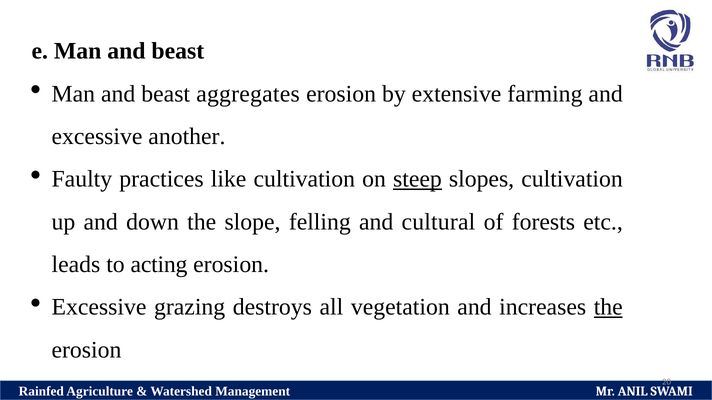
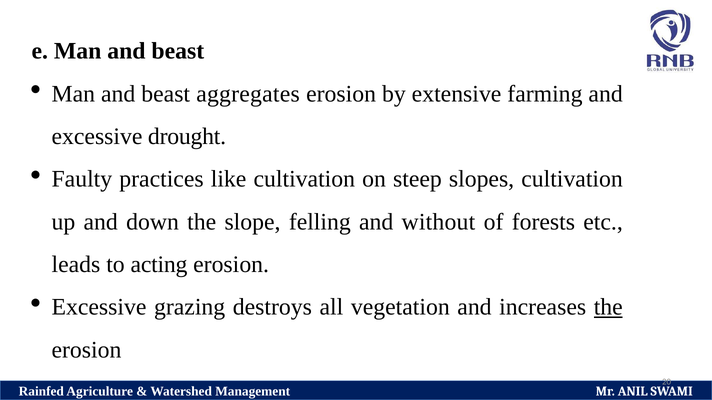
another: another -> drought
steep underline: present -> none
cultural: cultural -> without
